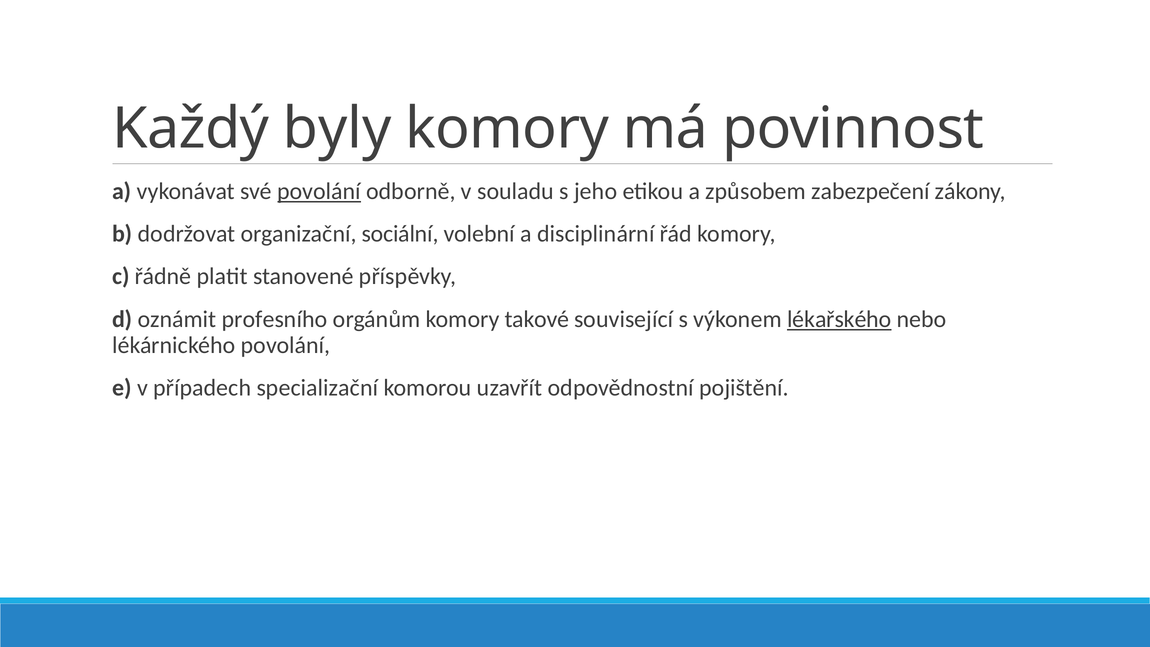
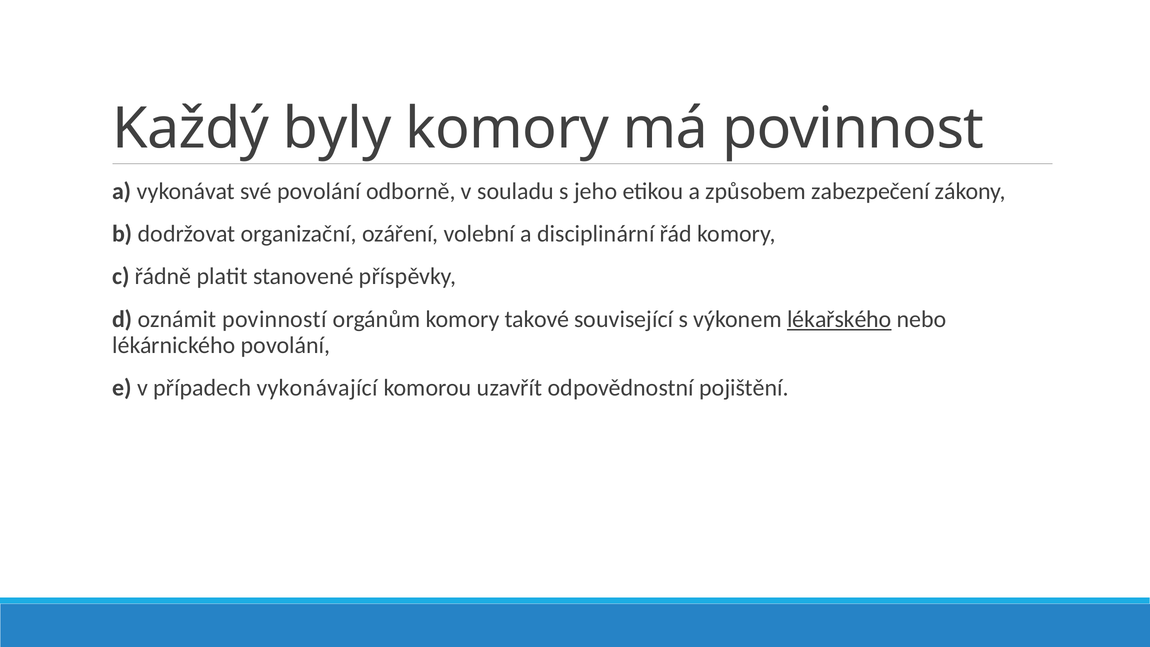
povolání at (319, 191) underline: present -> none
sociální: sociální -> ozáření
profesního: profesního -> povinností
specializační: specializační -> vykonávající
